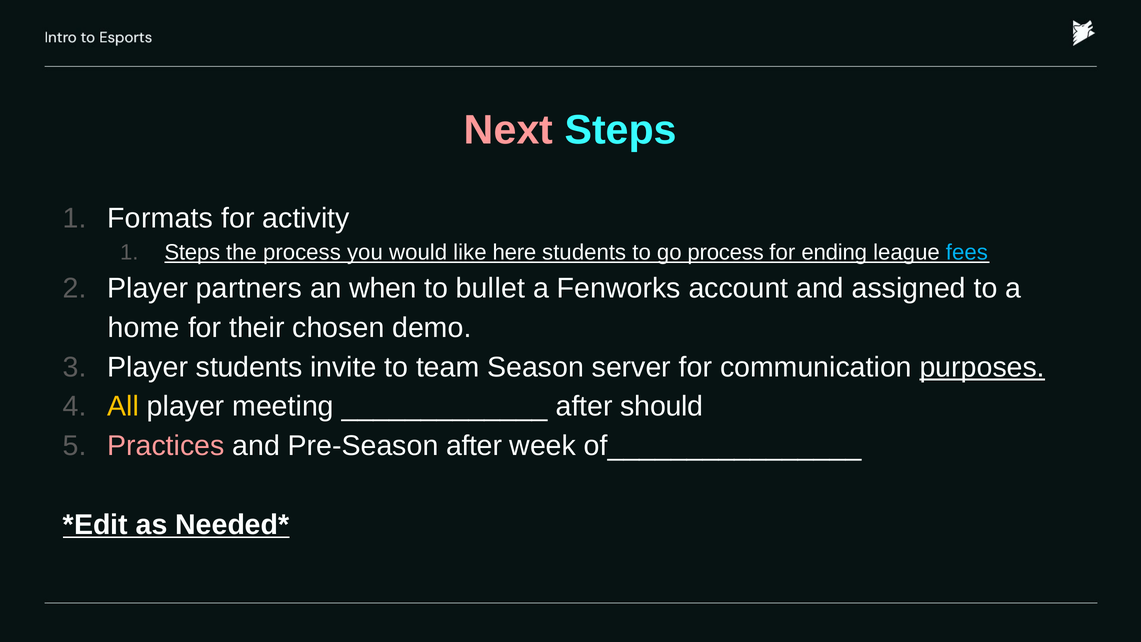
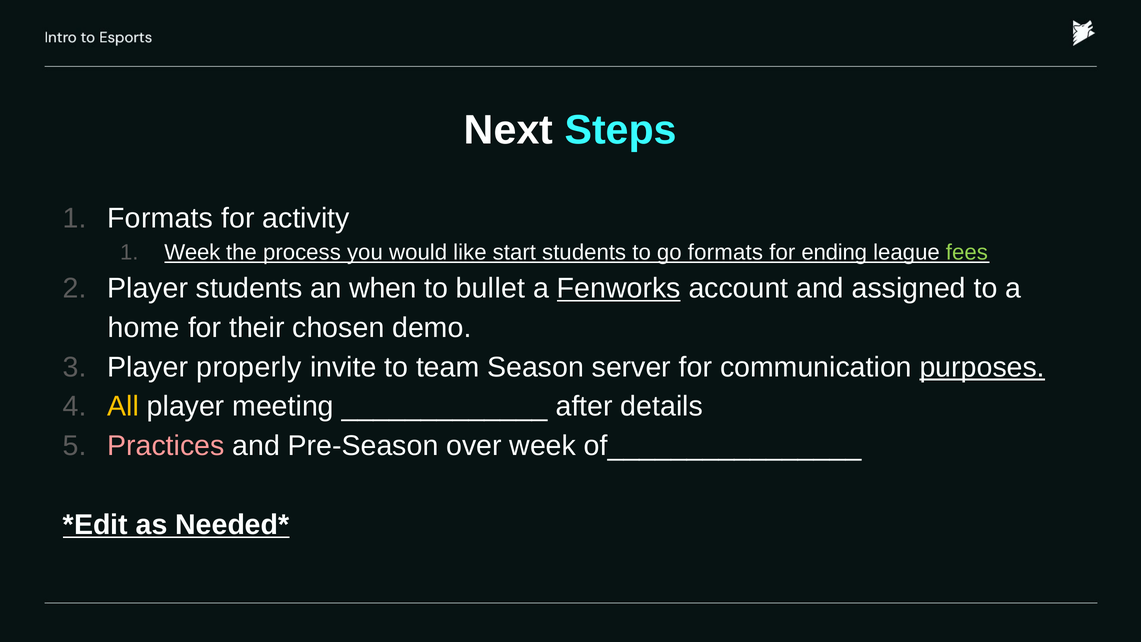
Next colour: pink -> white
Steps at (192, 252): Steps -> Week
here: here -> start
go process: process -> formats
fees colour: light blue -> light green
Player partners: partners -> students
Fenworks underline: none -> present
Player students: students -> properly
should: should -> details
Pre-Season after: after -> over
